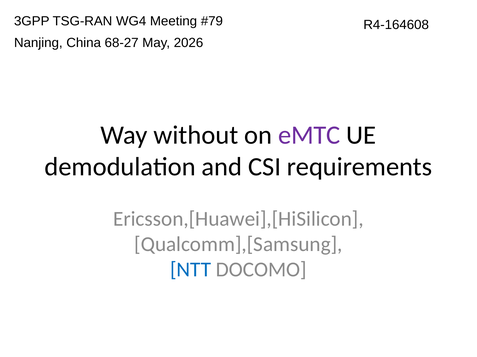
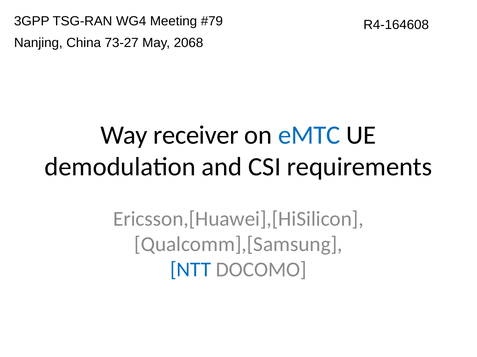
68-27: 68-27 -> 73-27
2026: 2026 -> 2068
without: without -> receiver
eMTC colour: purple -> blue
